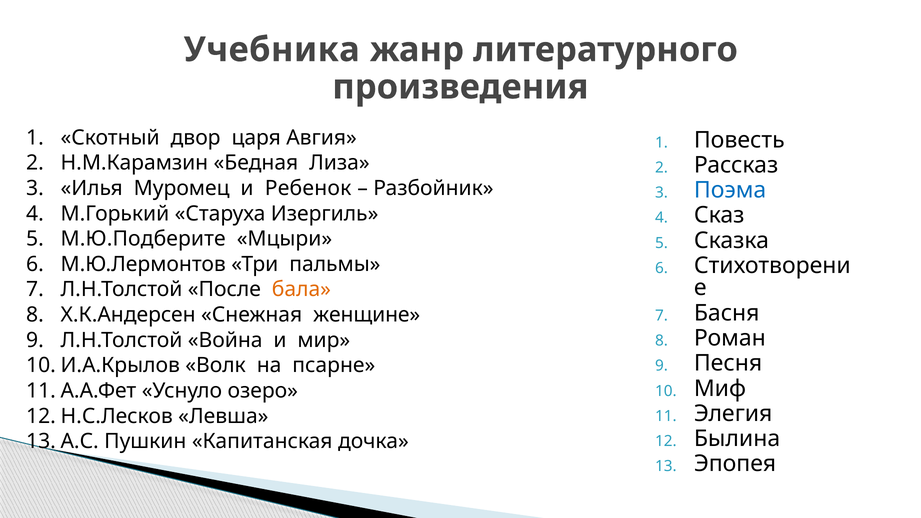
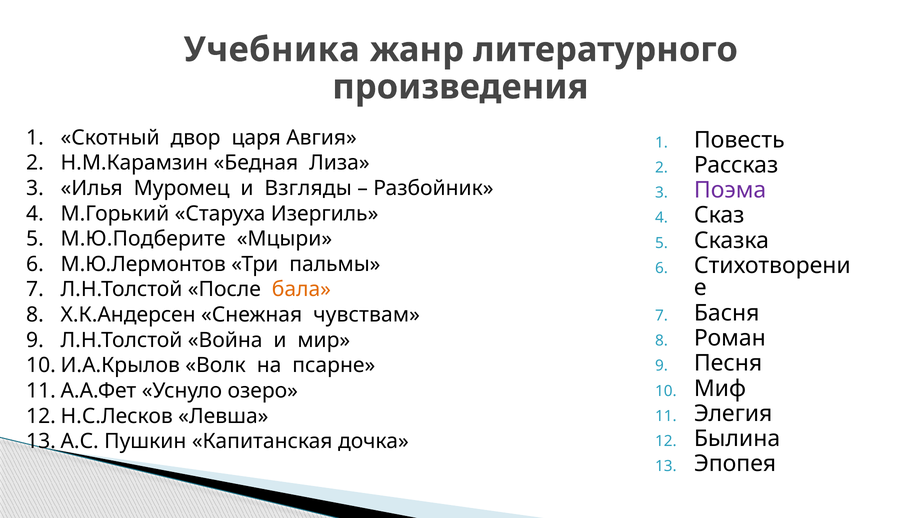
Ребенок: Ребенок -> Взгляды
Поэма colour: blue -> purple
женщине: женщине -> чувствам
